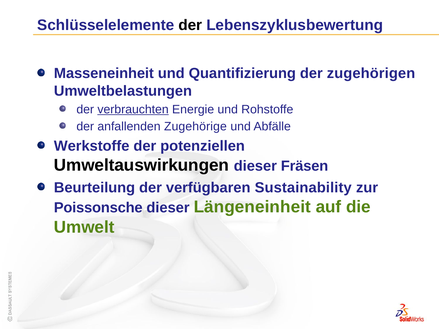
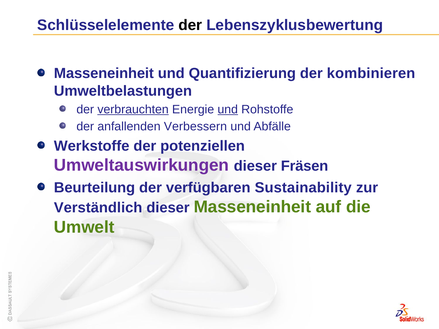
zugehörigen: zugehörigen -> kombinieren
und at (228, 109) underline: none -> present
Zugehörige: Zugehörige -> Verbessern
Umweltauswirkungen colour: black -> purple
Poissonsche: Poissonsche -> Verständlich
dieser Längeneinheit: Längeneinheit -> Masseneinheit
